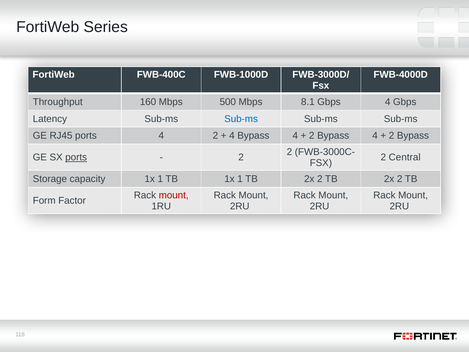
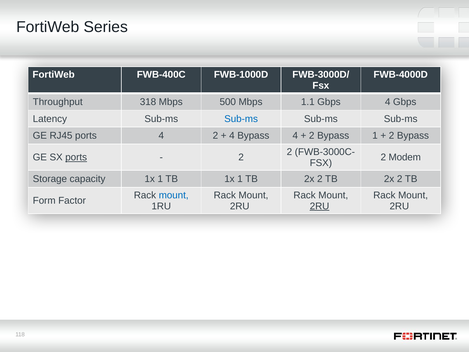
160: 160 -> 318
8.1: 8.1 -> 1.1
2 Bypass 4: 4 -> 1
Central: Central -> Modem
mount at (174, 195) colour: red -> blue
2RU at (320, 206) underline: none -> present
